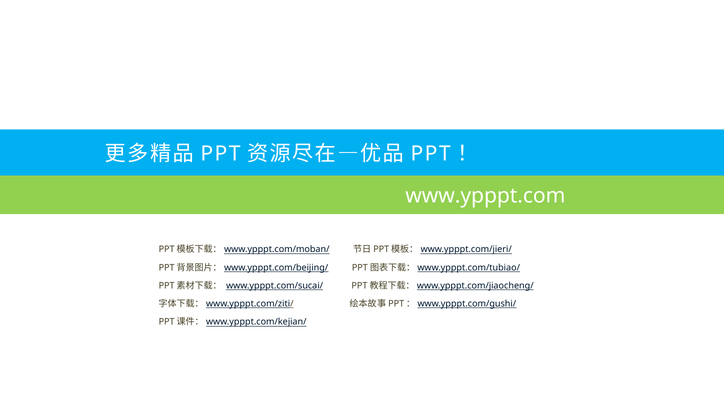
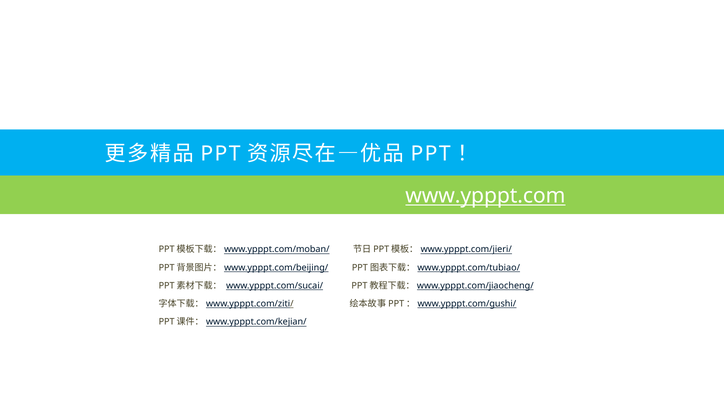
www.ypppt.com underline: none -> present
